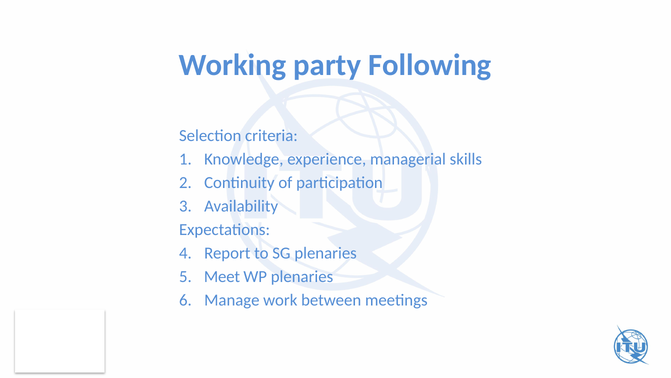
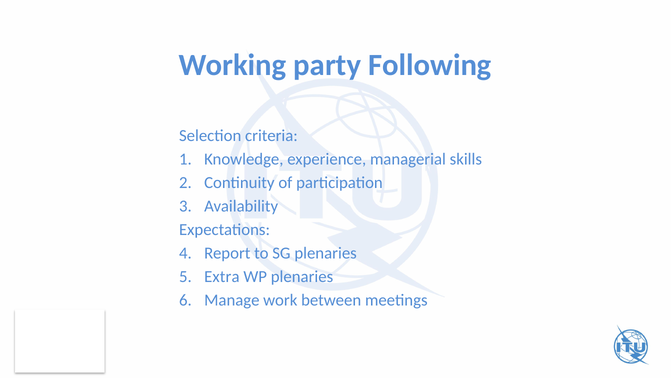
Meet: Meet -> Extra
